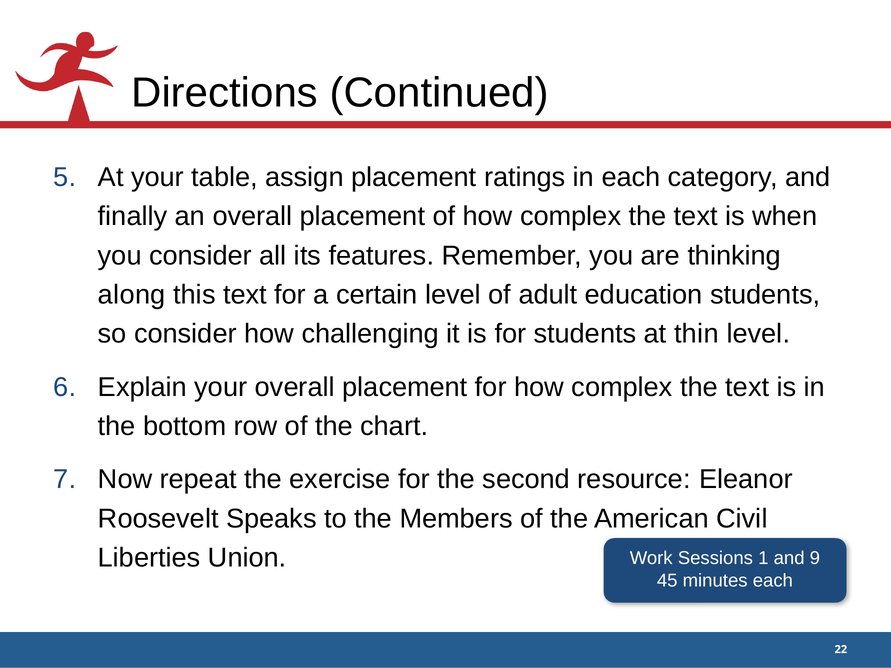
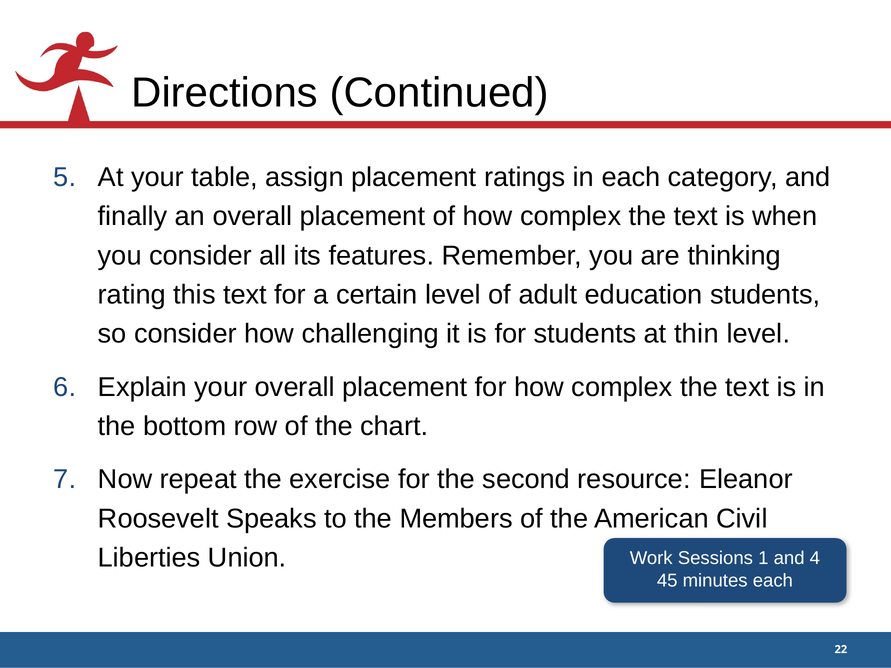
along: along -> rating
9: 9 -> 4
